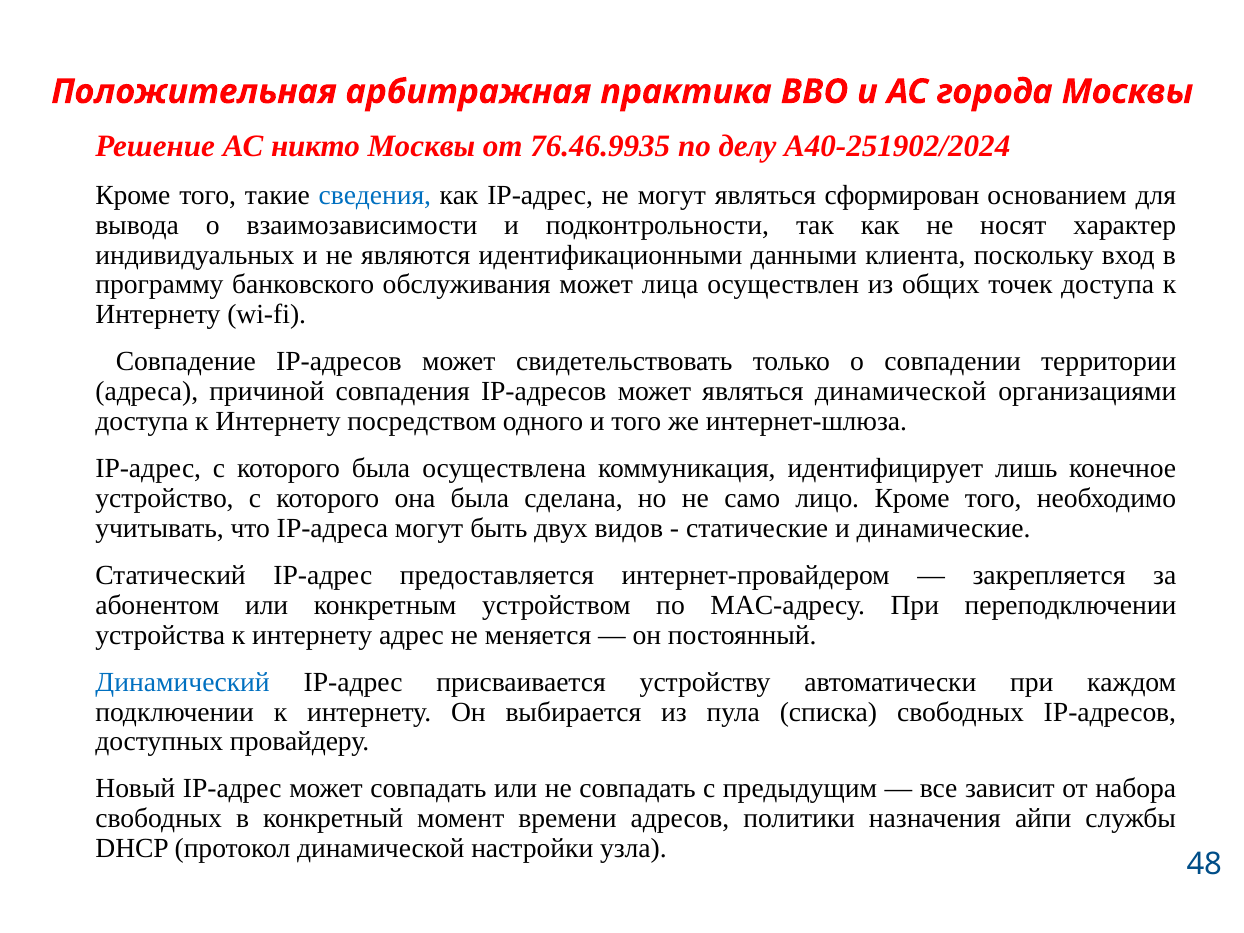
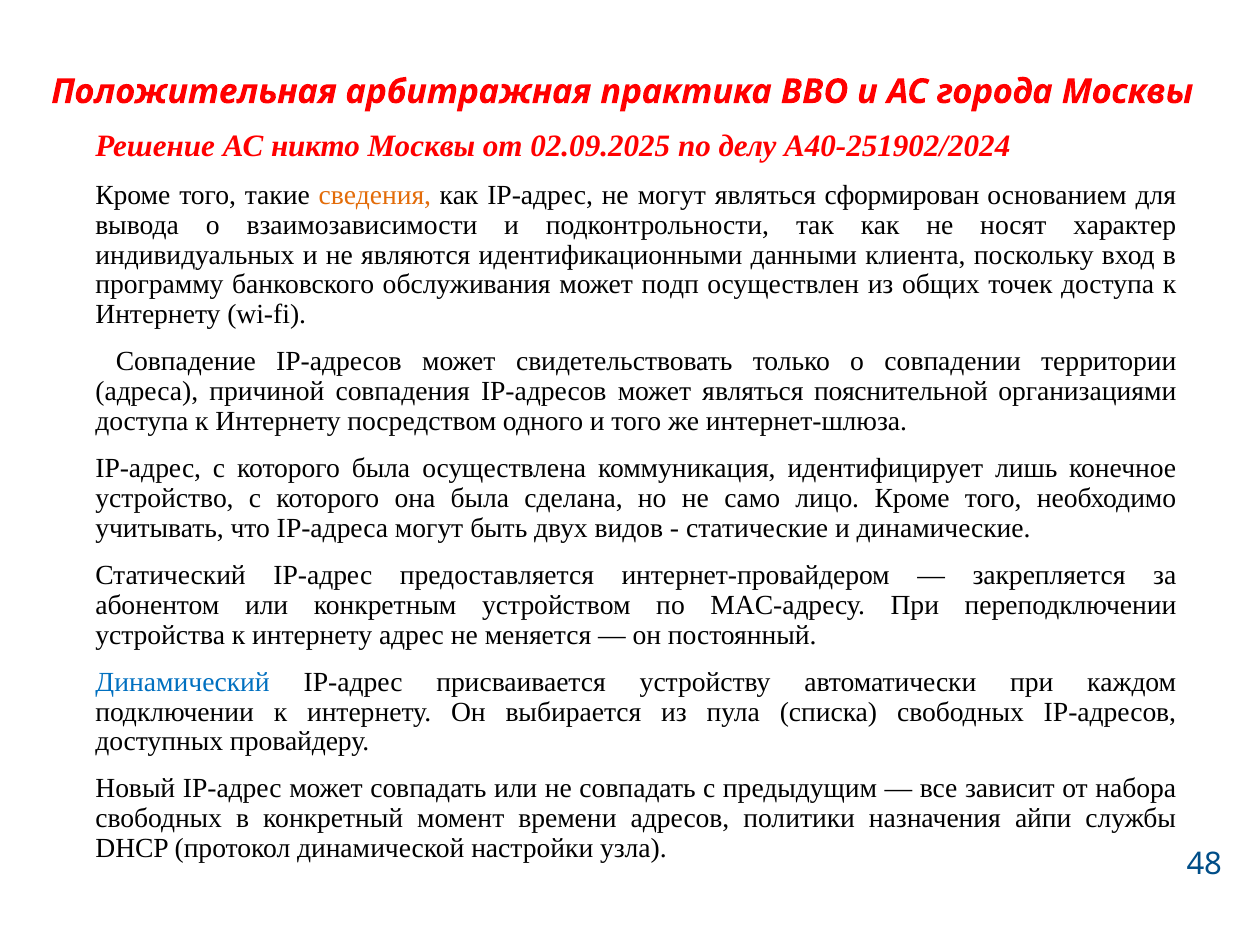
76.46.9935: 76.46.9935 -> 02.09.2025
сведения colour: blue -> orange
лица: лица -> подп
являться динамической: динамической -> пояснительной
